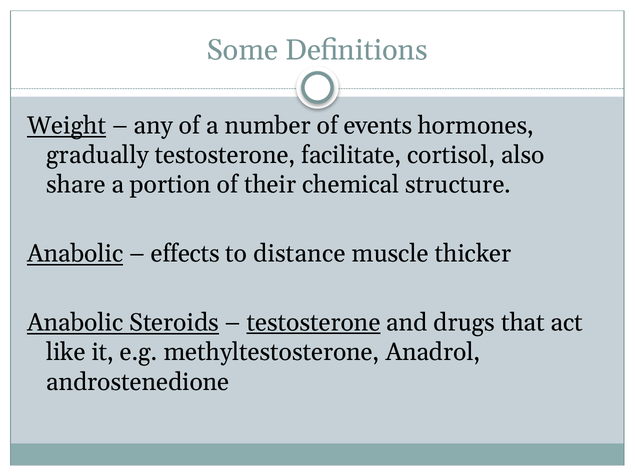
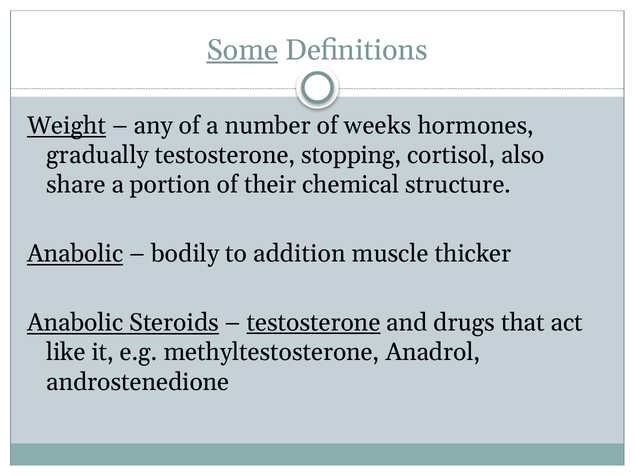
Some underline: none -> present
events: events -> weeks
facilitate: facilitate -> stopping
effects: effects -> bodily
distance: distance -> addition
